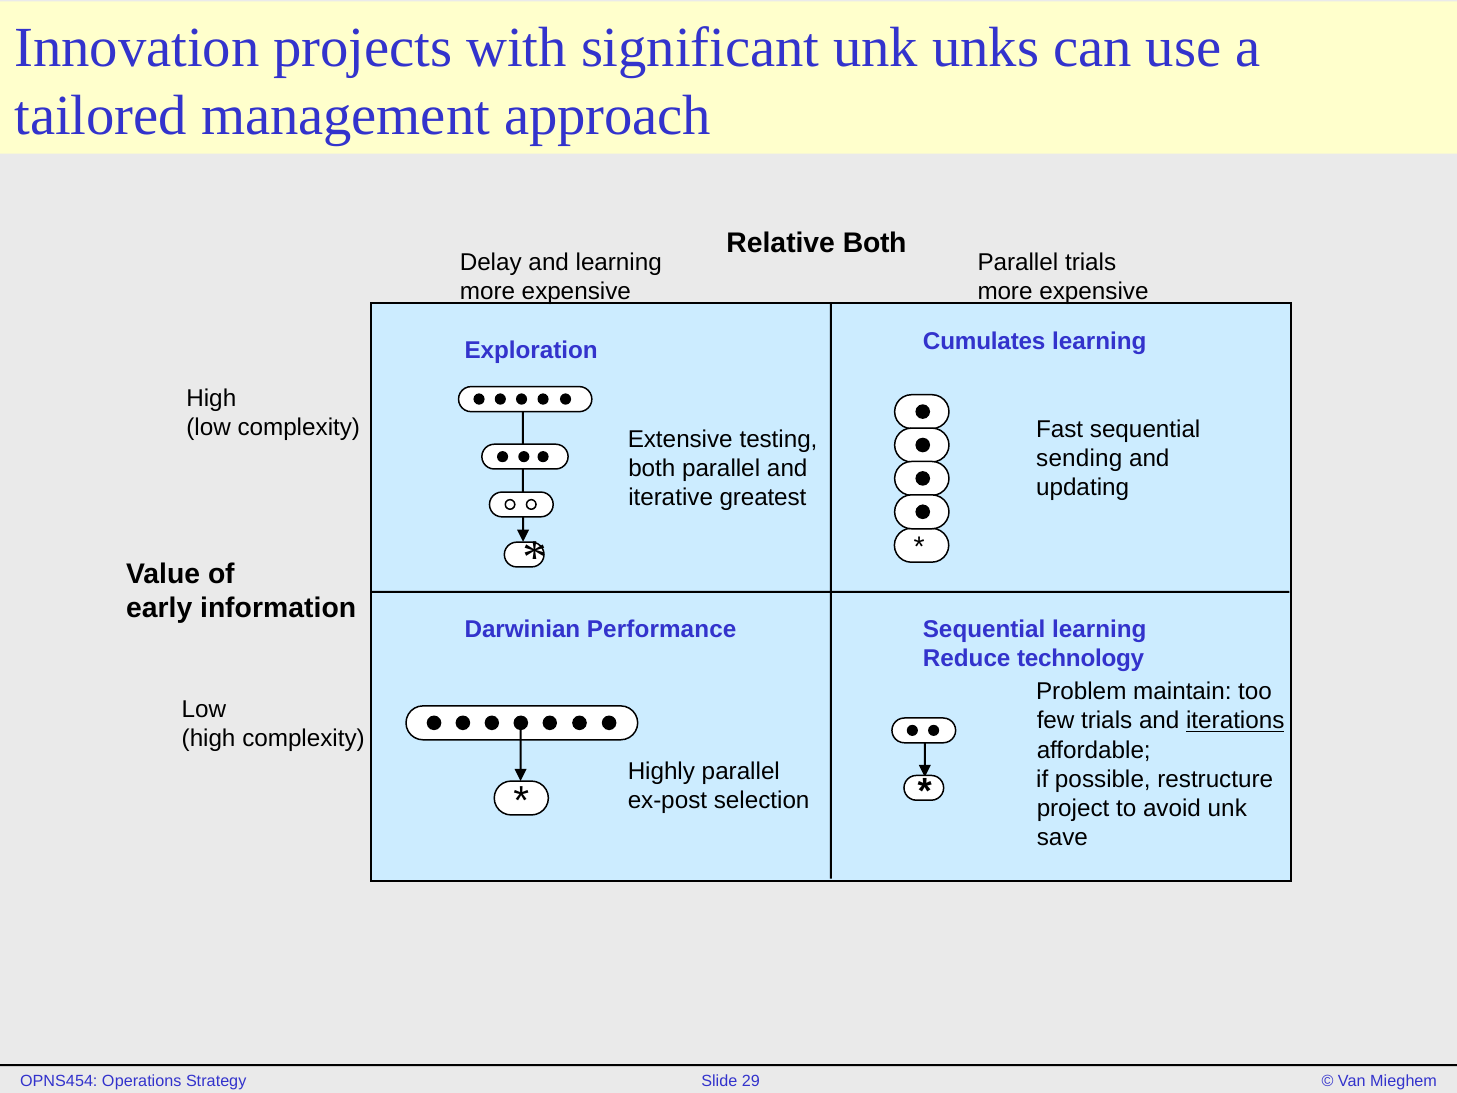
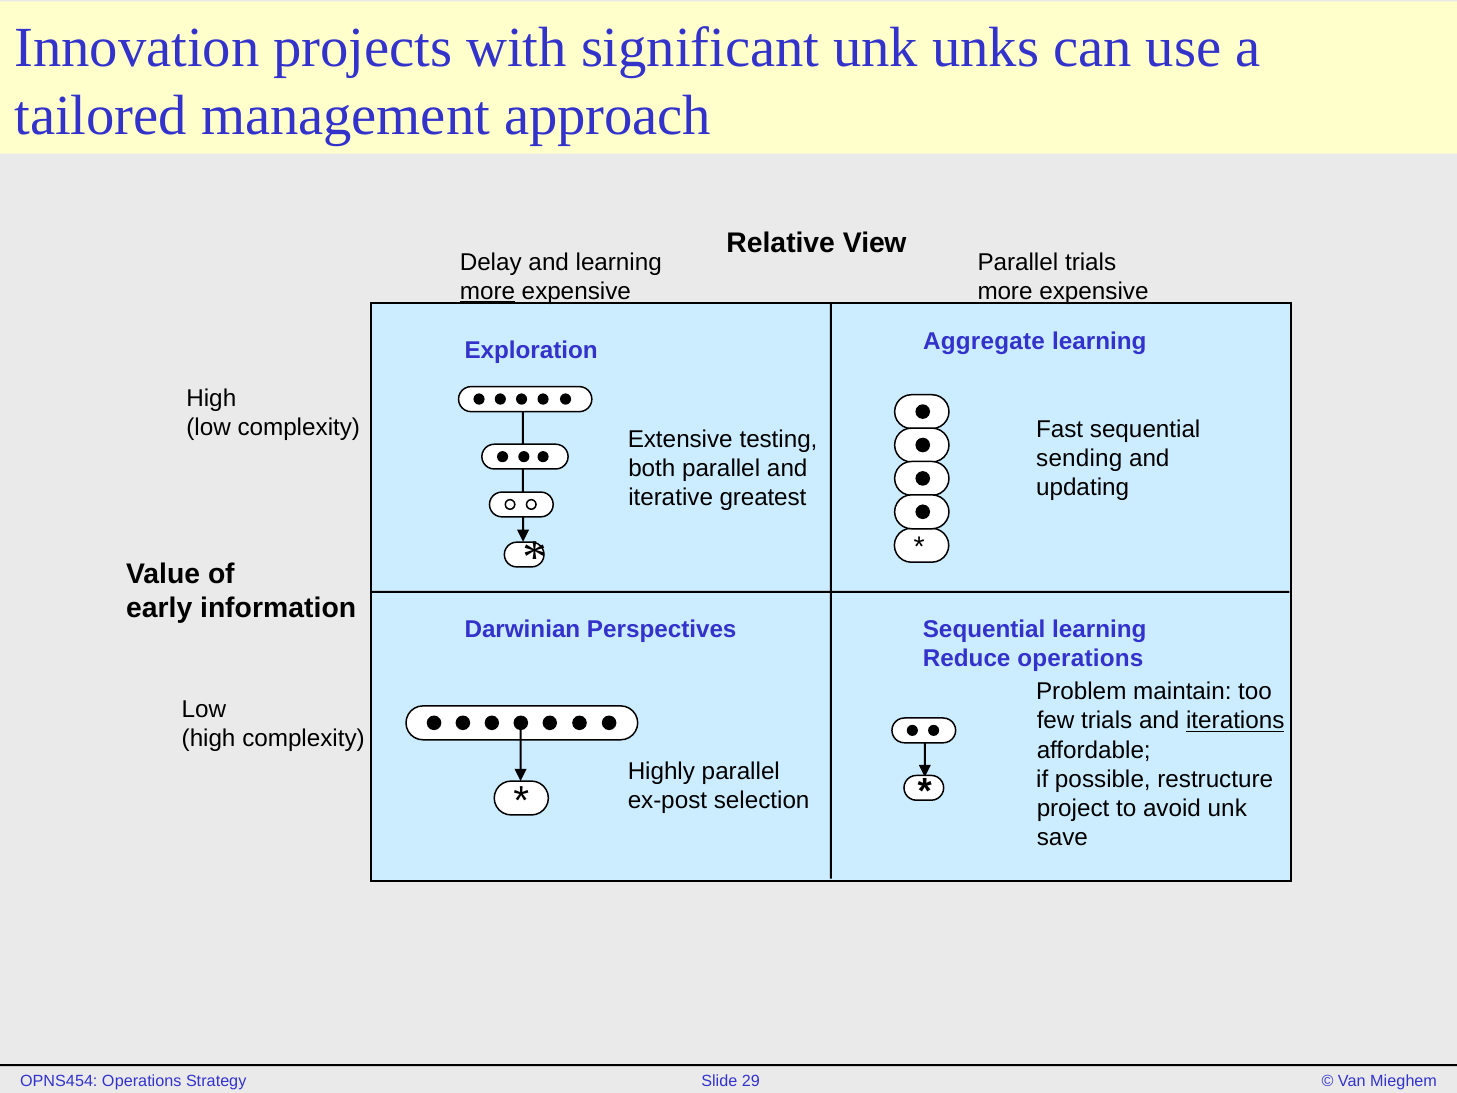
Relative Both: Both -> View
more at (487, 292) underline: none -> present
Cumulates: Cumulates -> Aggregate
Performance: Performance -> Perspectives
Reduce technology: technology -> operations
